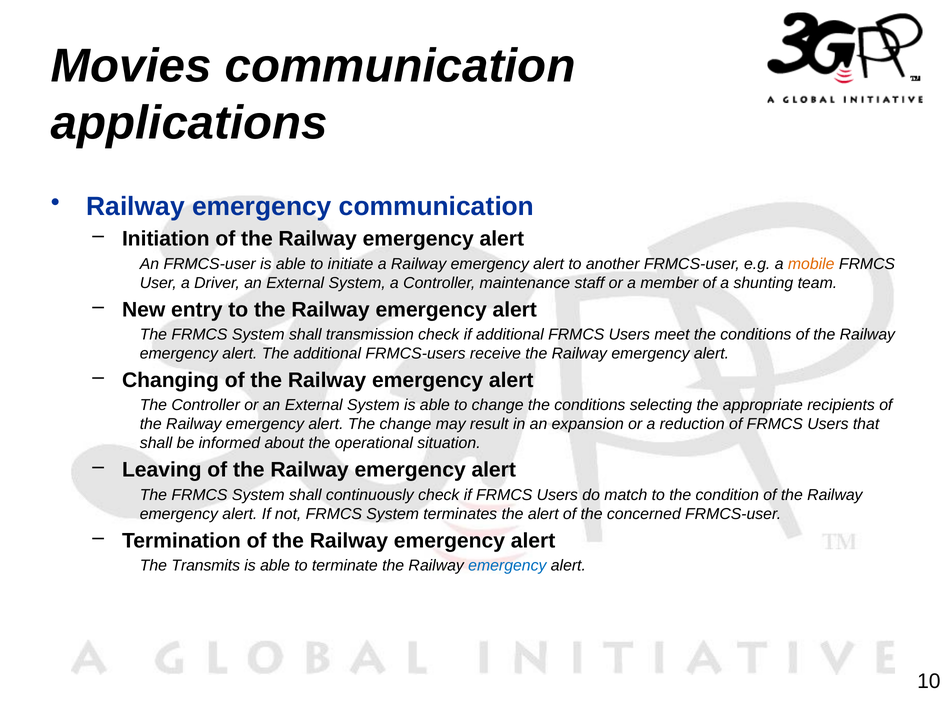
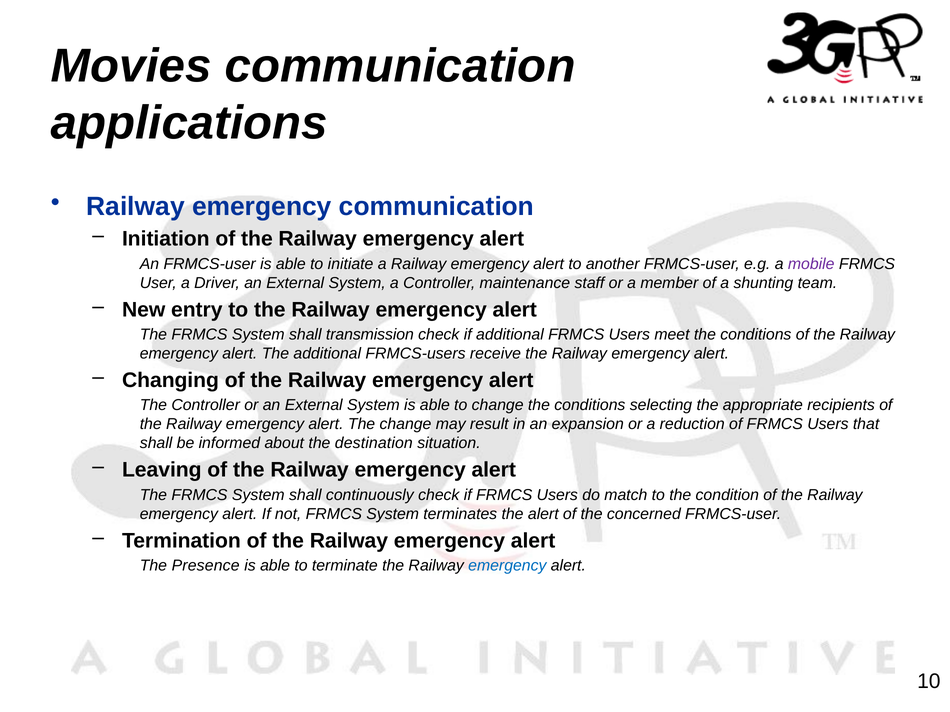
mobile colour: orange -> purple
operational: operational -> destination
Transmits: Transmits -> Presence
